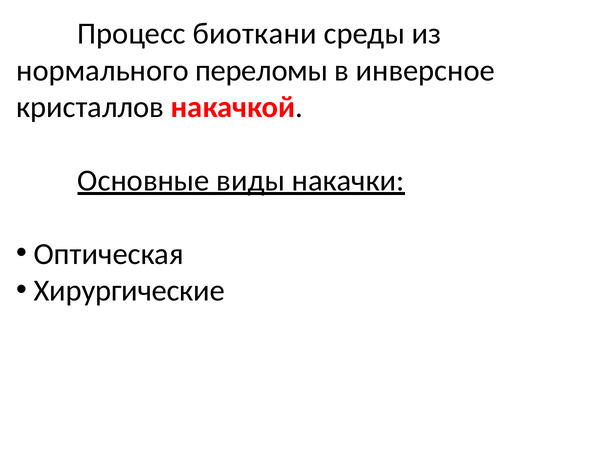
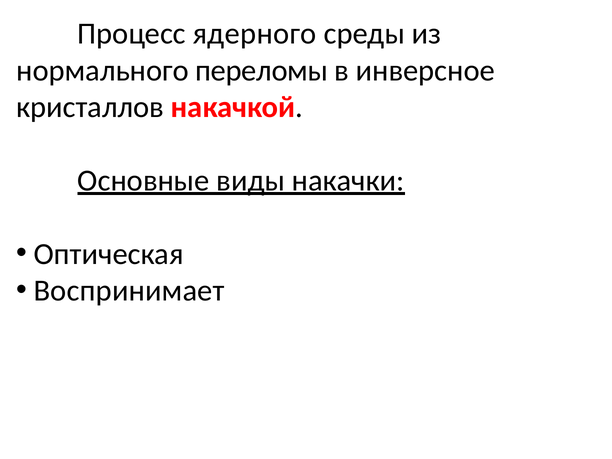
биоткани: биоткани -> ядерного
Хирургические: Хирургические -> Воспринимает
